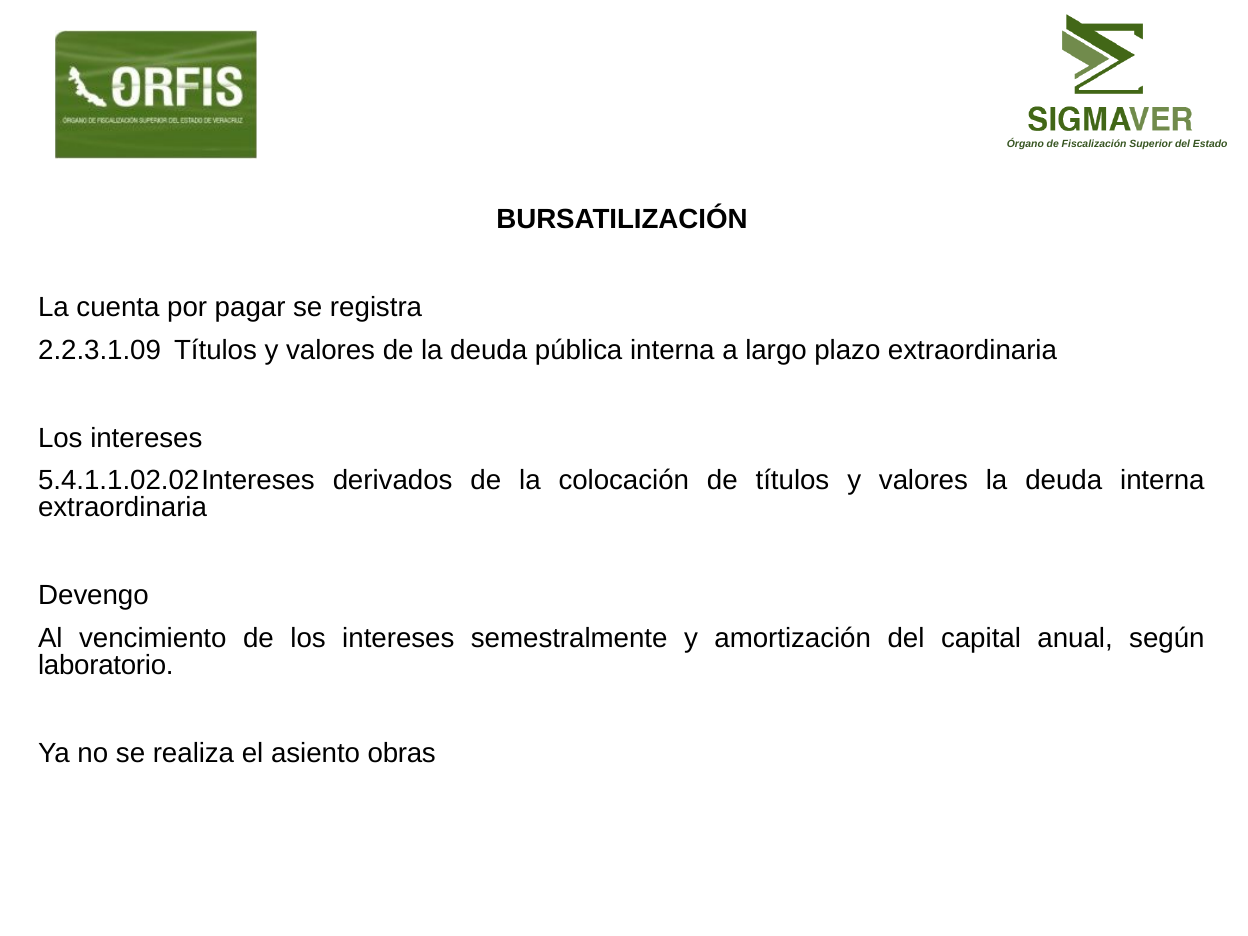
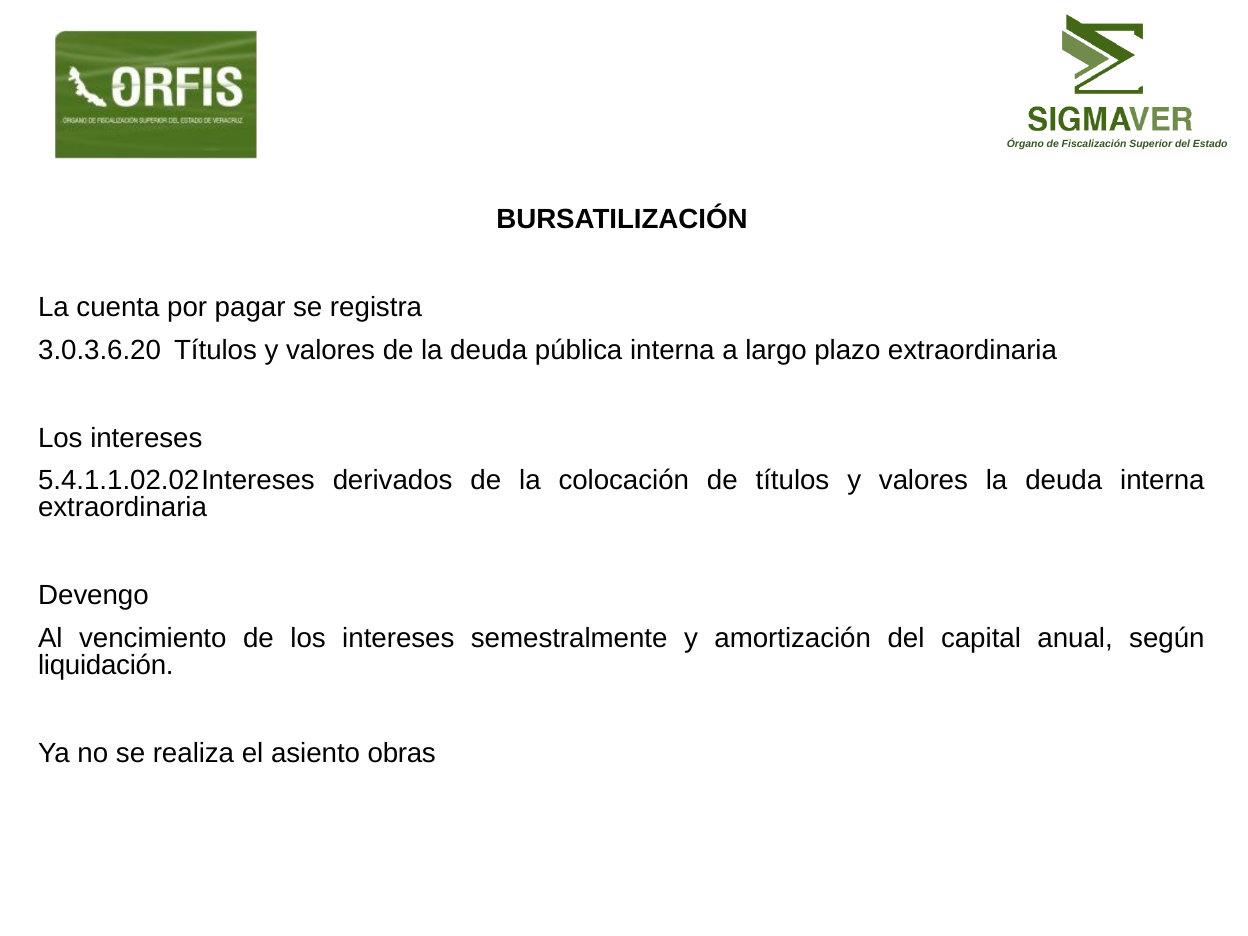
2.2.3.1.09: 2.2.3.1.09 -> 3.0.3.6.20
laboratorio: laboratorio -> liquidación
